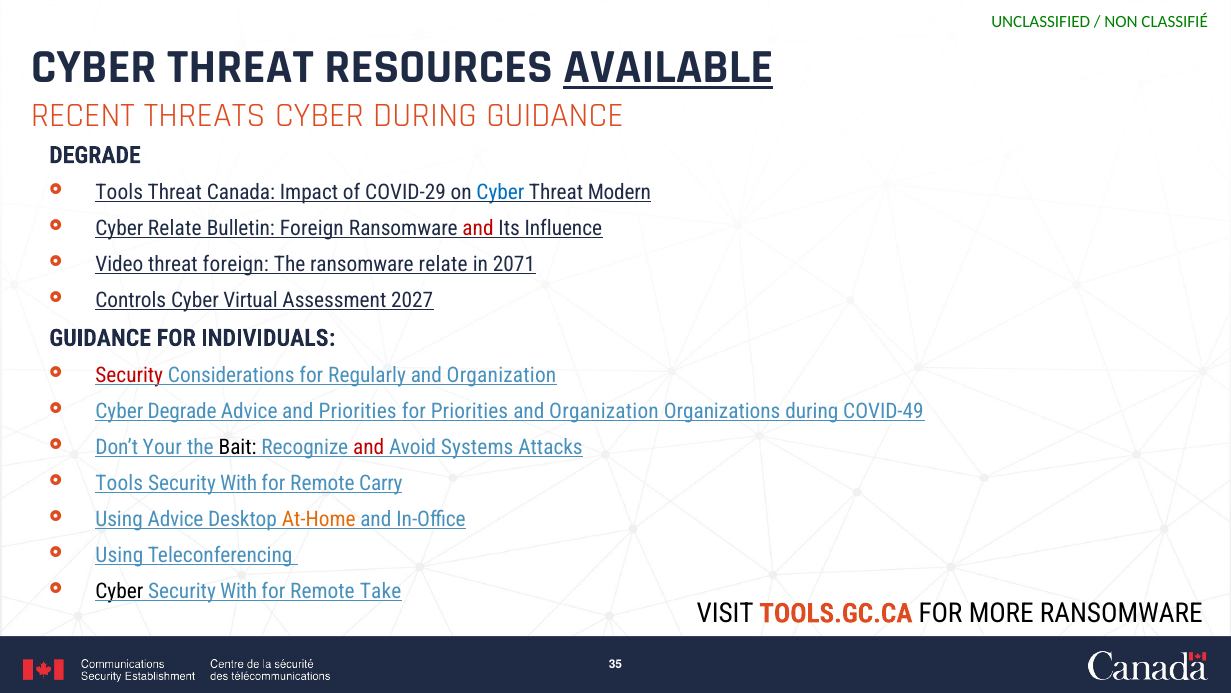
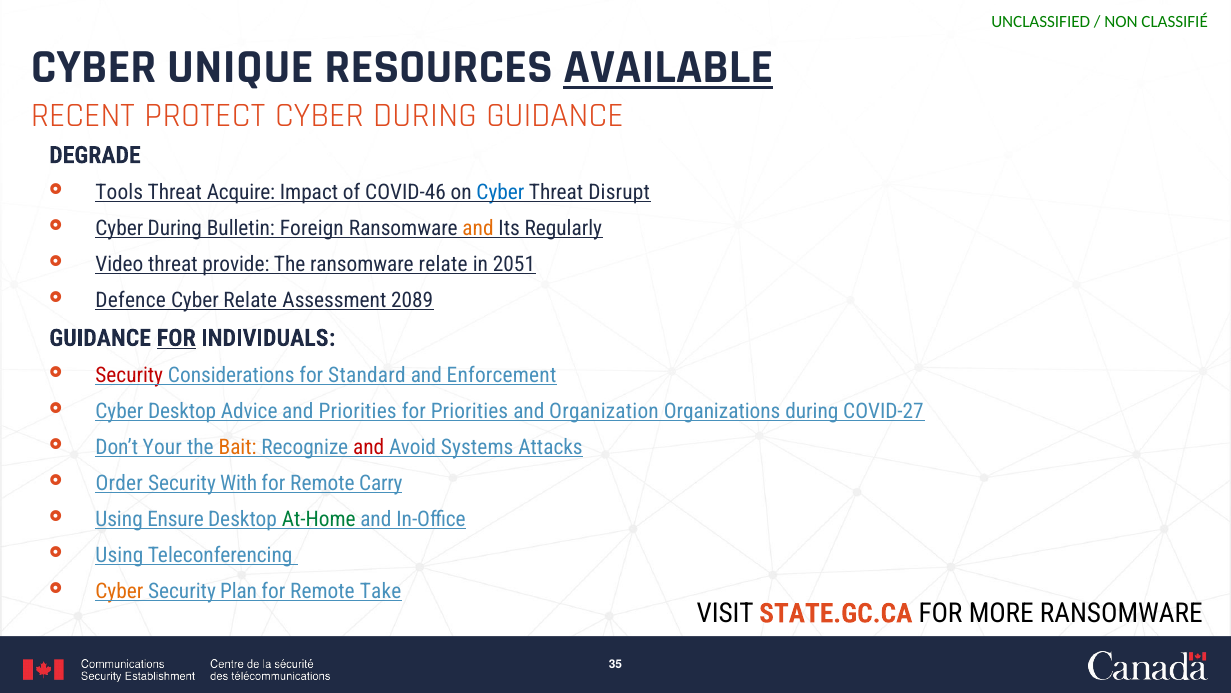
THREAT at (241, 67): THREAT -> UNIQUE
THREATS: THREATS -> PROTECT
Canada: Canada -> Acquire
COVID-29: COVID-29 -> COVID-46
Modern: Modern -> Disrupt
Relate at (175, 228): Relate -> During
and at (478, 228) colour: red -> orange
Influence: Influence -> Regularly
threat foreign: foreign -> provide
2071: 2071 -> 2051
Controls: Controls -> Defence
Cyber Virtual: Virtual -> Relate
2027: 2027 -> 2089
FOR at (176, 338) underline: none -> present
Regularly: Regularly -> Standard
Organization at (502, 375): Organization -> Enforcement
Cyber Degrade: Degrade -> Desktop
COVID-49: COVID-49 -> COVID-27
Bait colour: black -> orange
Tools at (119, 483): Tools -> Order
Using Advice: Advice -> Ensure
At-Home colour: orange -> green
Cyber at (119, 591) colour: black -> orange
With at (239, 591): With -> Plan
TOOLS.GC.CA: TOOLS.GC.CA -> STATE.GC.CA
